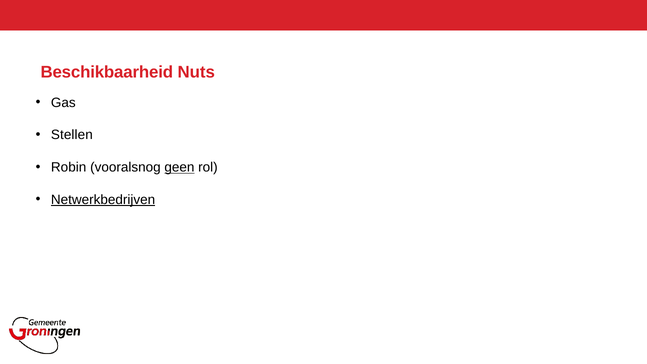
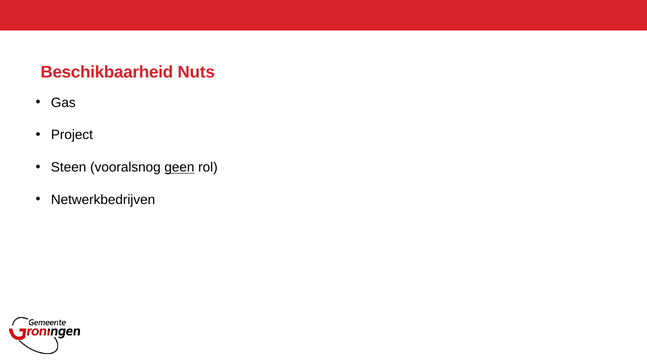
Stellen: Stellen -> Project
Robin: Robin -> Steen
Netwerkbedrijven underline: present -> none
